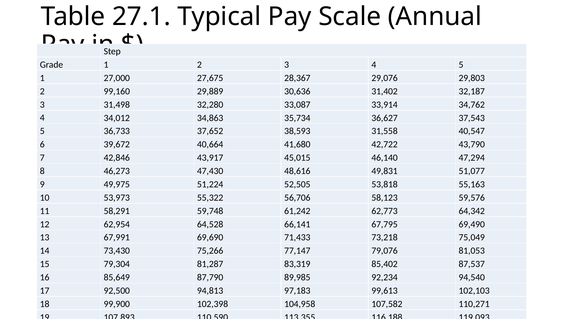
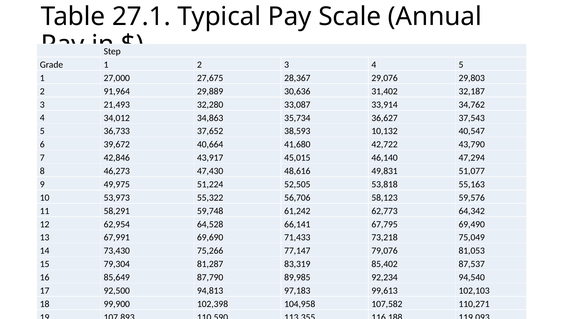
99,160: 99,160 -> 91,964
31,498: 31,498 -> 21,493
31,558: 31,558 -> 10,132
